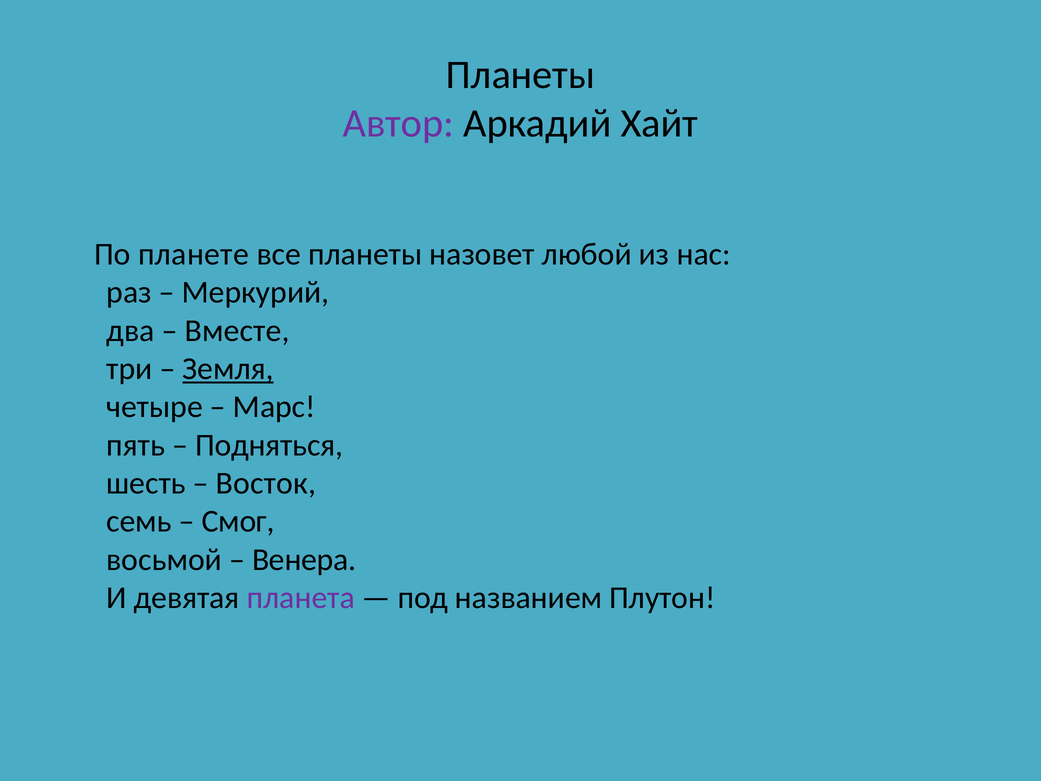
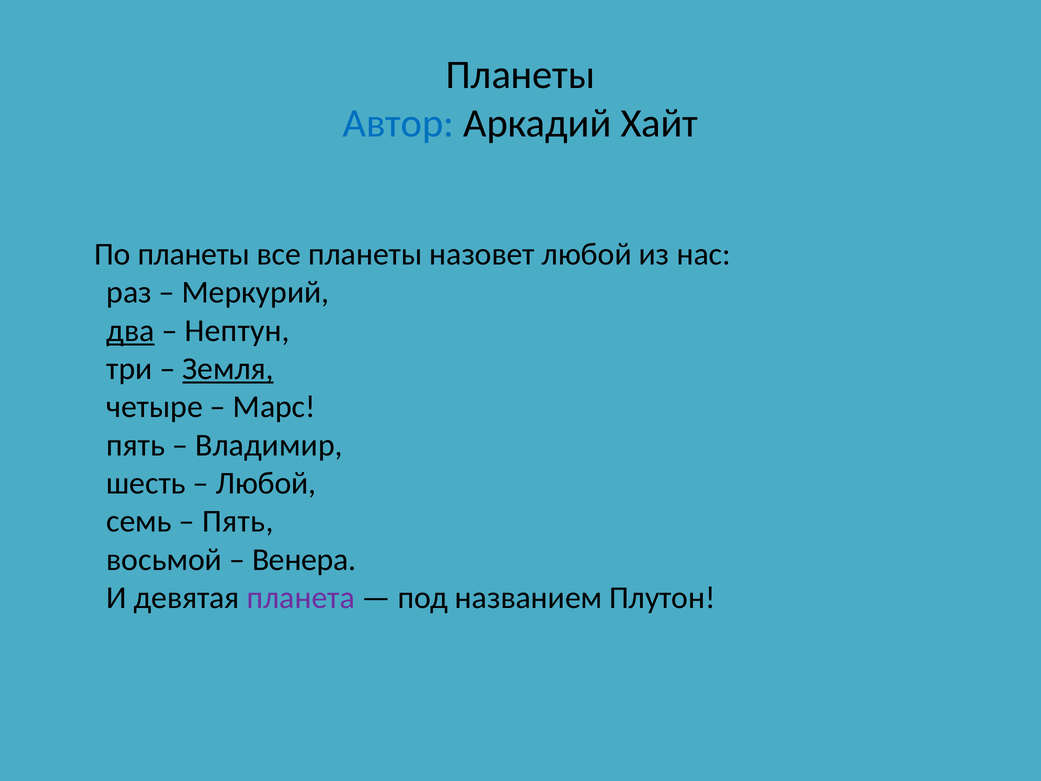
Автор colour: purple -> blue
По планете: планете -> планеты
два underline: none -> present
Вместе: Вместе -> Нептун
Подняться: Подняться -> Владимир
Восток at (266, 483): Восток -> Любой
Смог at (238, 521): Смог -> Пять
